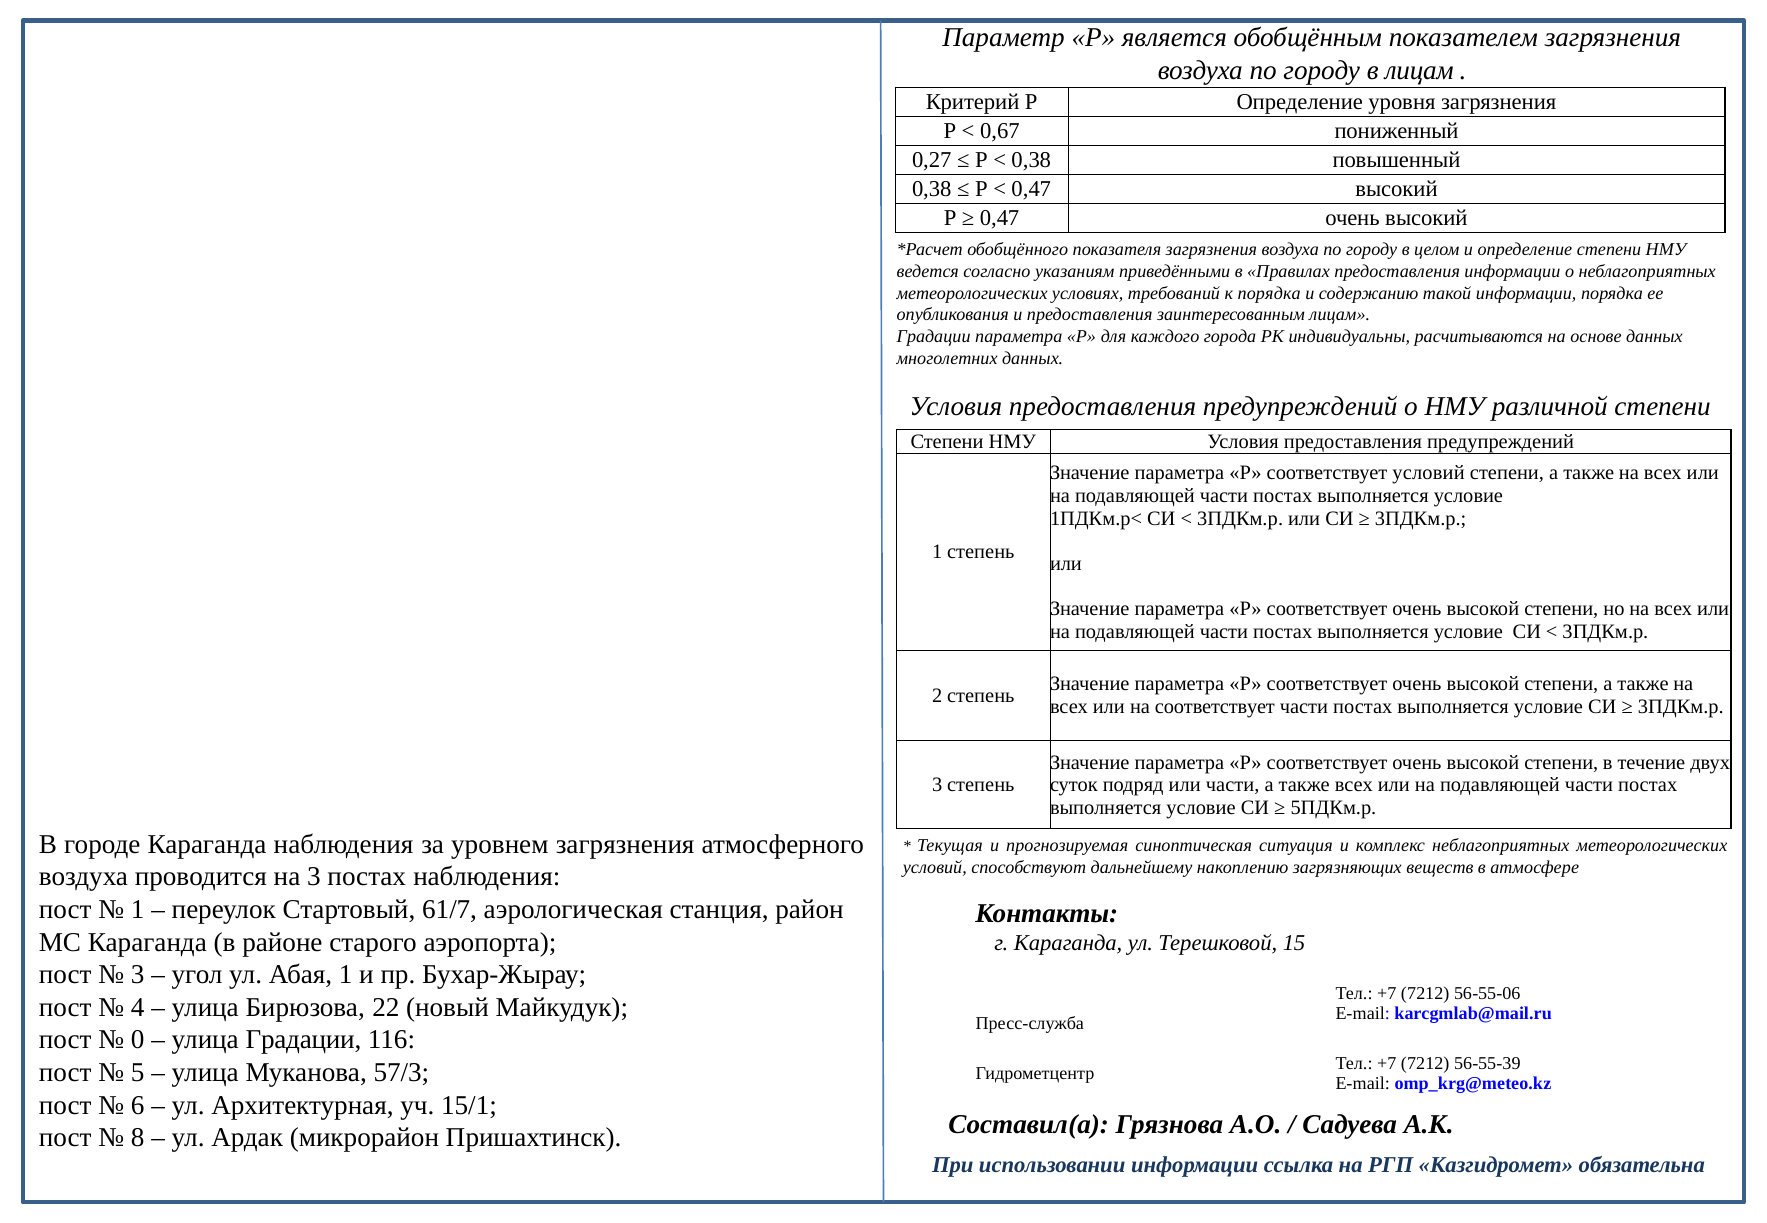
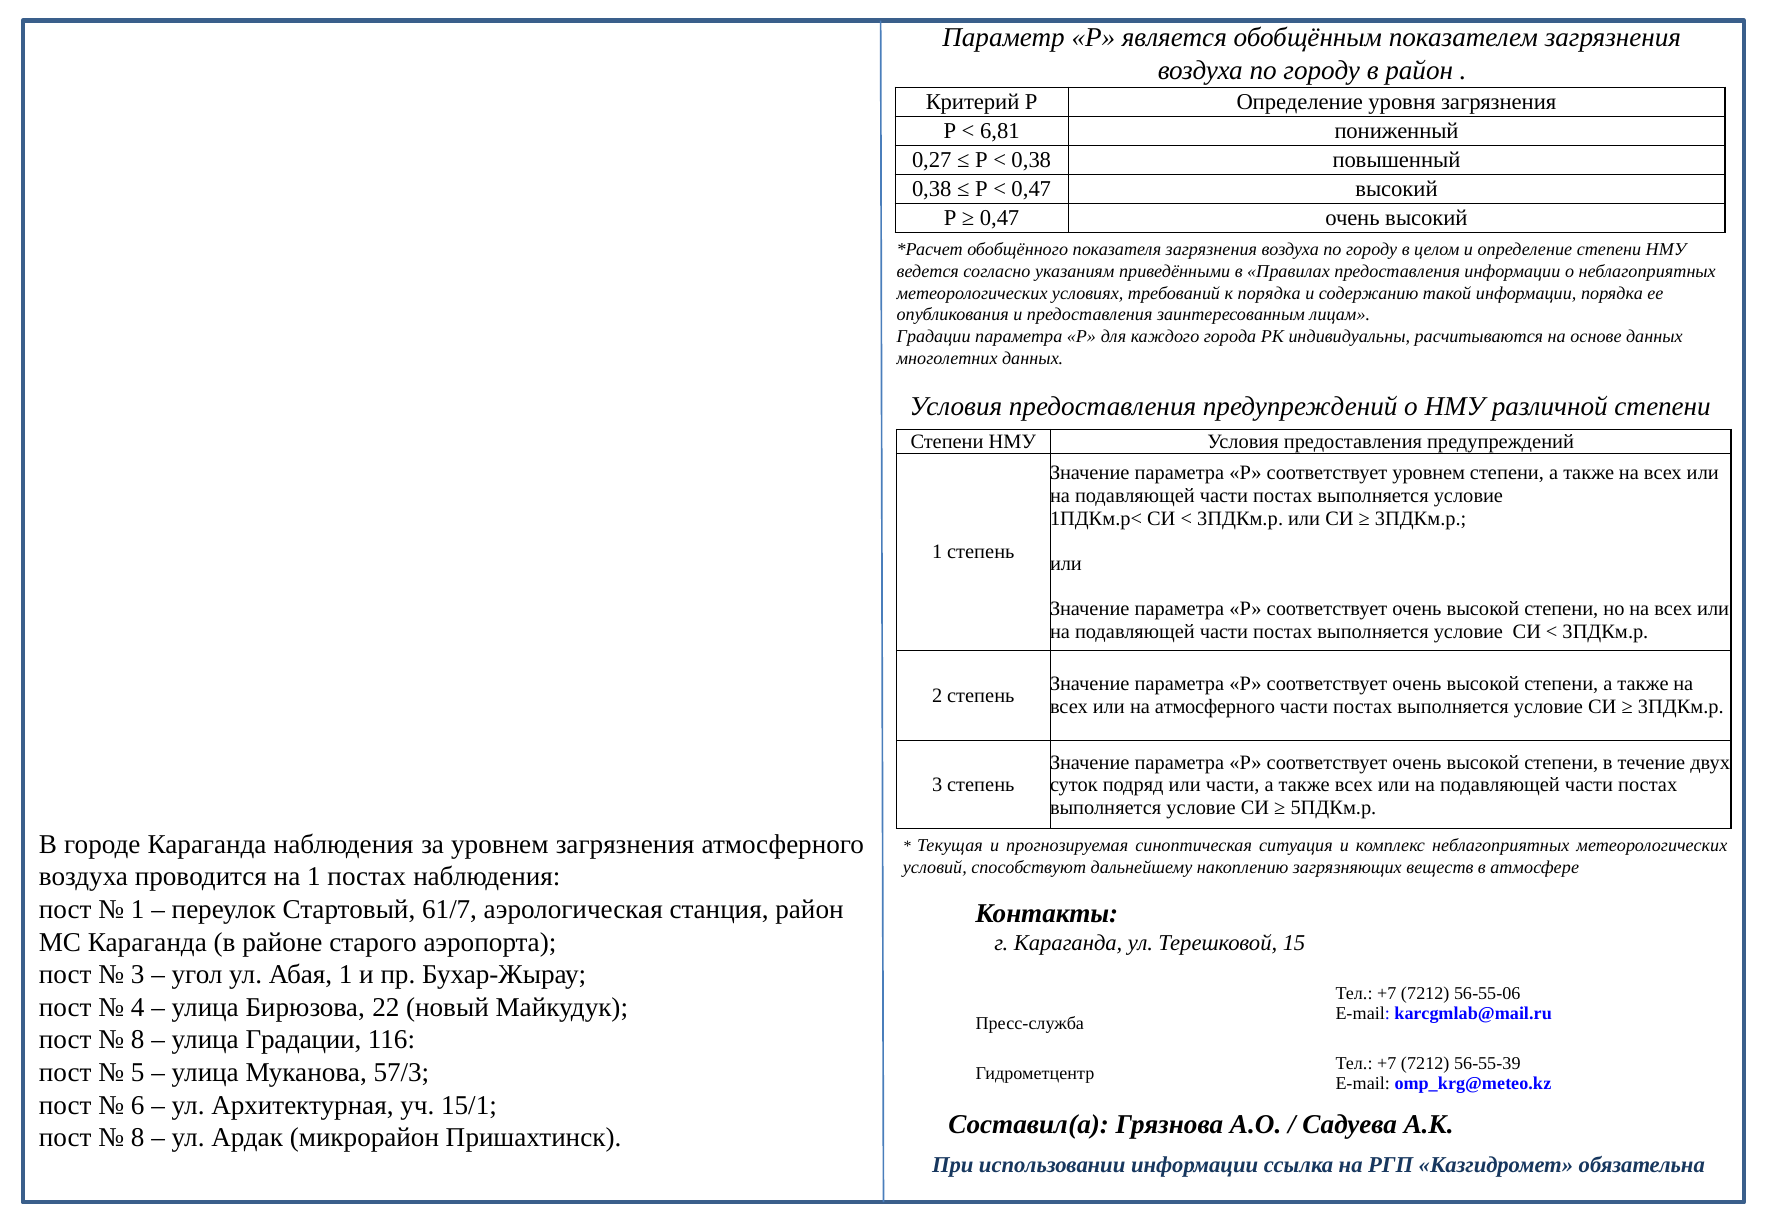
в лицам: лицам -> район
0,67: 0,67 -> 6,81
соответствует условий: условий -> уровнем
на соответствует: соответствует -> атмосферного
на 3: 3 -> 1
0 at (138, 1040): 0 -> 8
